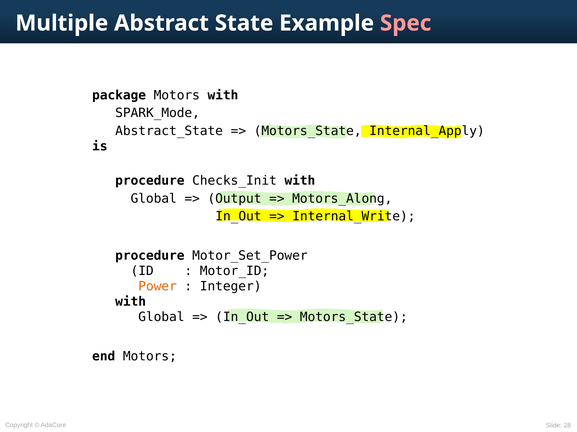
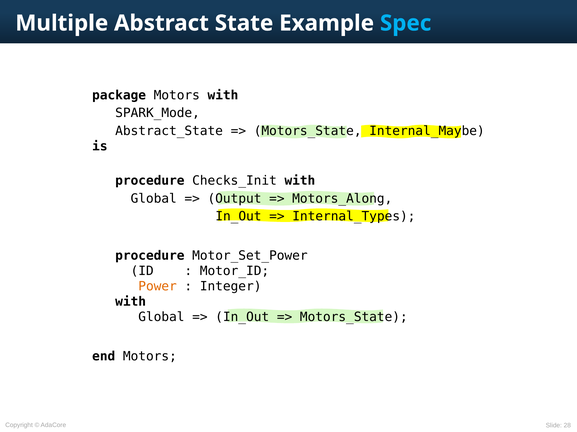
Spec colour: pink -> light blue
Internal_Apply: Internal_Apply -> Internal_Maybe
Internal_Write: Internal_Write -> Internal_Types
